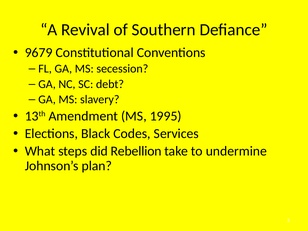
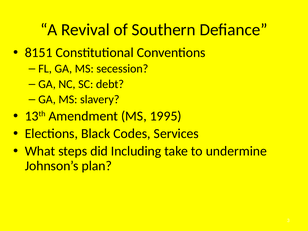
9679: 9679 -> 8151
Rebellion: Rebellion -> Including
